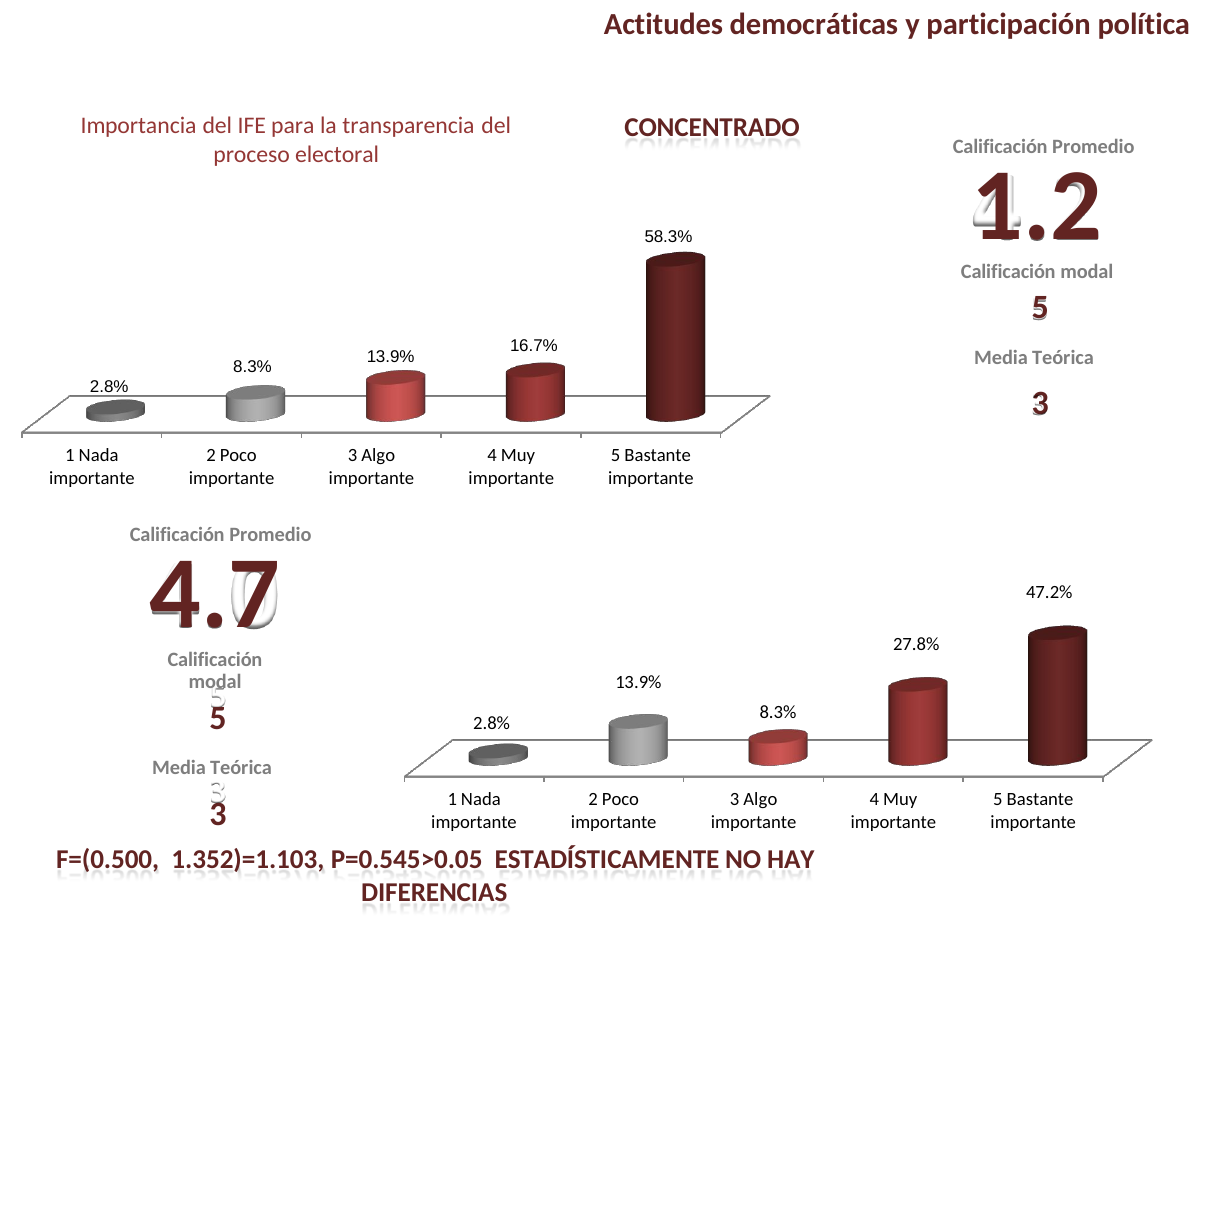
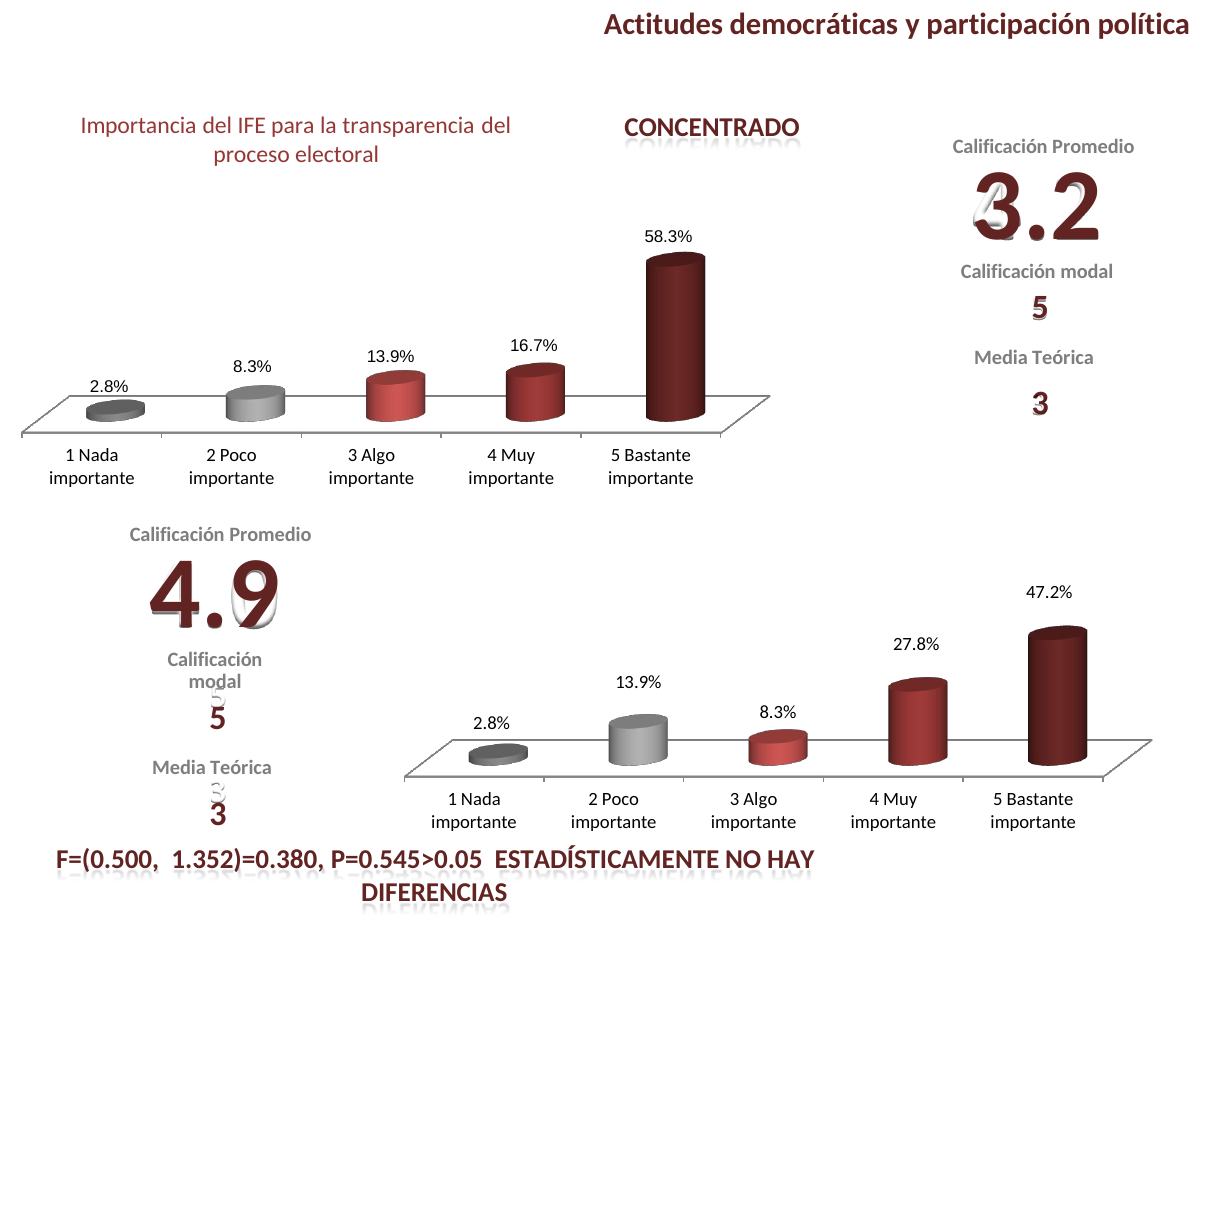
1.2: 1.2 -> 3.2
4.7: 4.7 -> 4.9
1.352)=1.103: 1.352)=1.103 -> 1.352)=0.380
